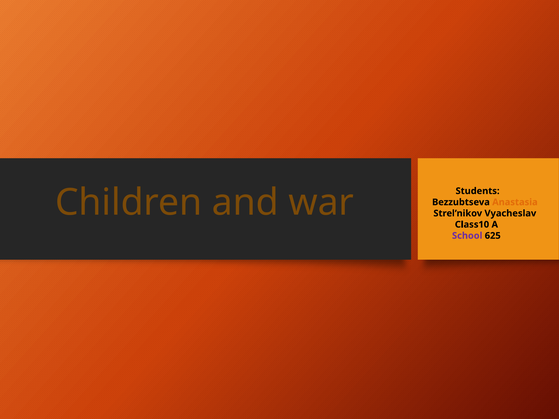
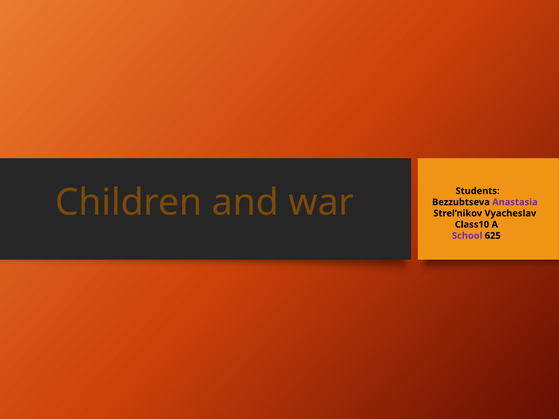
Anastasia colour: orange -> purple
